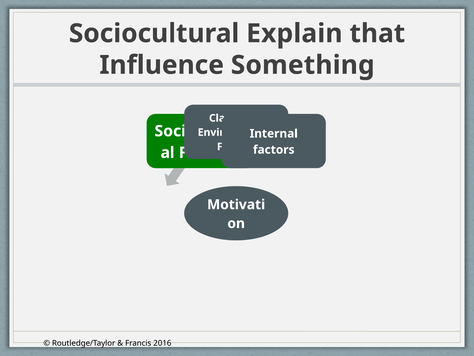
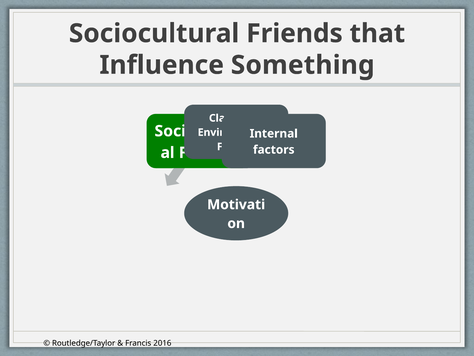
Explain: Explain -> Friends
